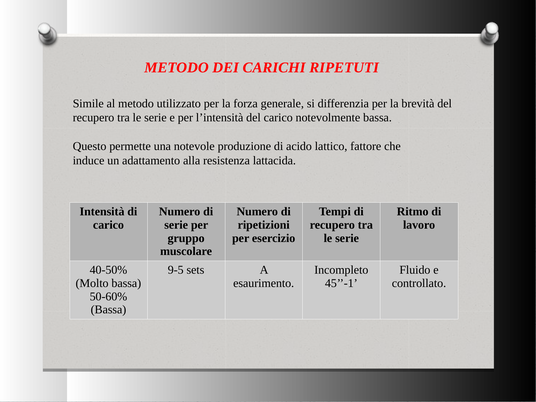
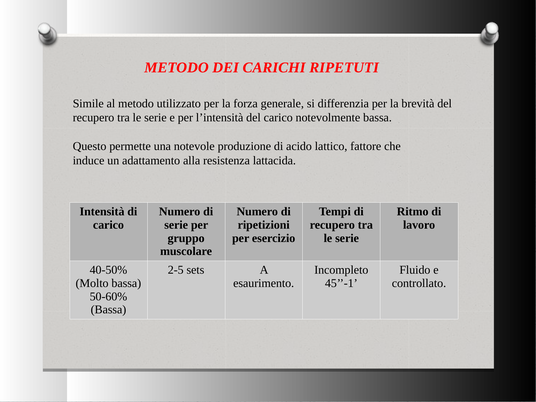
9-5: 9-5 -> 2-5
